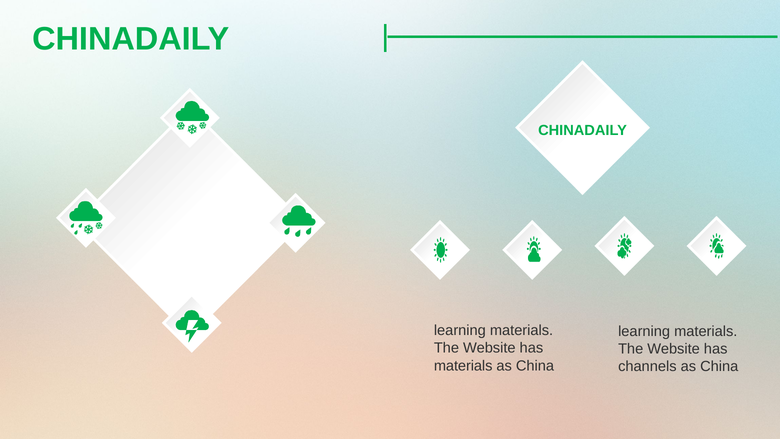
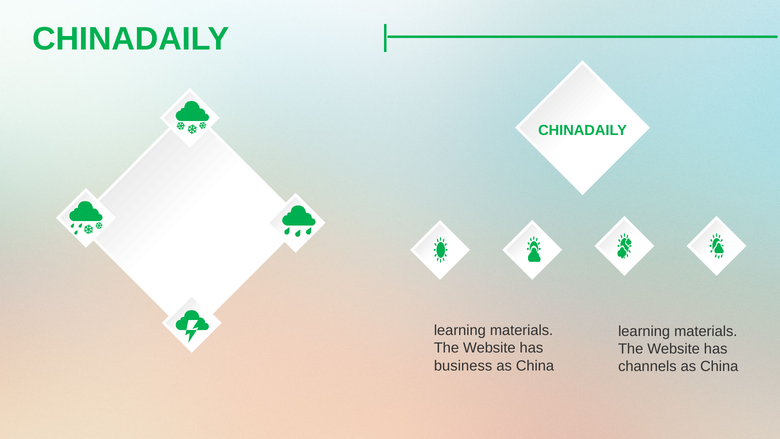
materials at (463, 365): materials -> business
